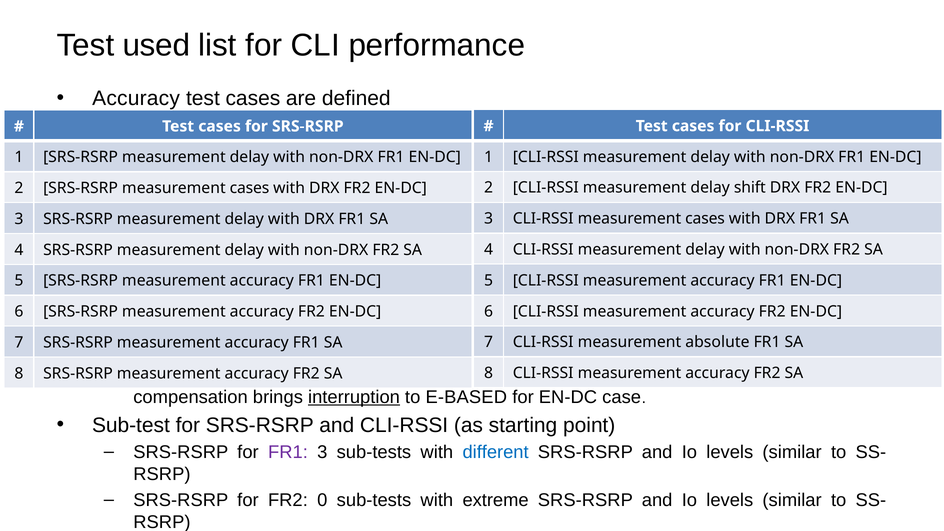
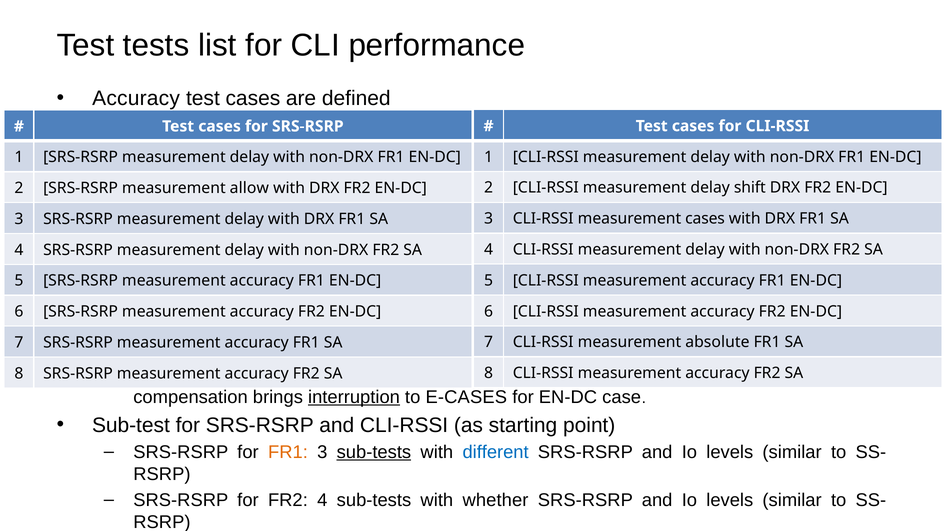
used: used -> tests
SRS-RSRP measurement cases: cases -> allow
E-BASED: E-BASED -> E-CASES
FR1 at (288, 452) colour: purple -> orange
sub-tests at (374, 452) underline: none -> present
FR2 0: 0 -> 4
with extreme: extreme -> whether
